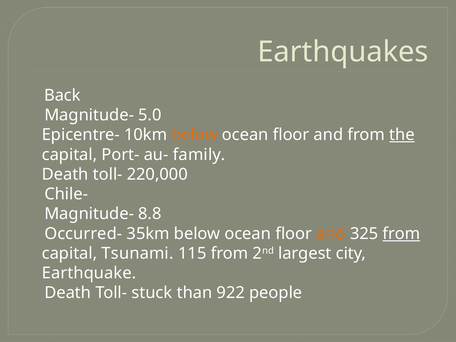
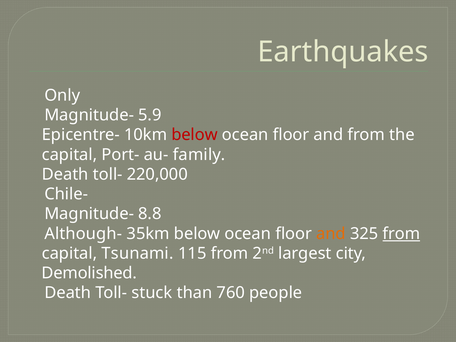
Back: Back -> Only
5.0: 5.0 -> 5.9
below at (195, 135) colour: orange -> red
the underline: present -> none
Occurred-: Occurred- -> Although-
Earthquake: Earthquake -> Demolished
922: 922 -> 760
